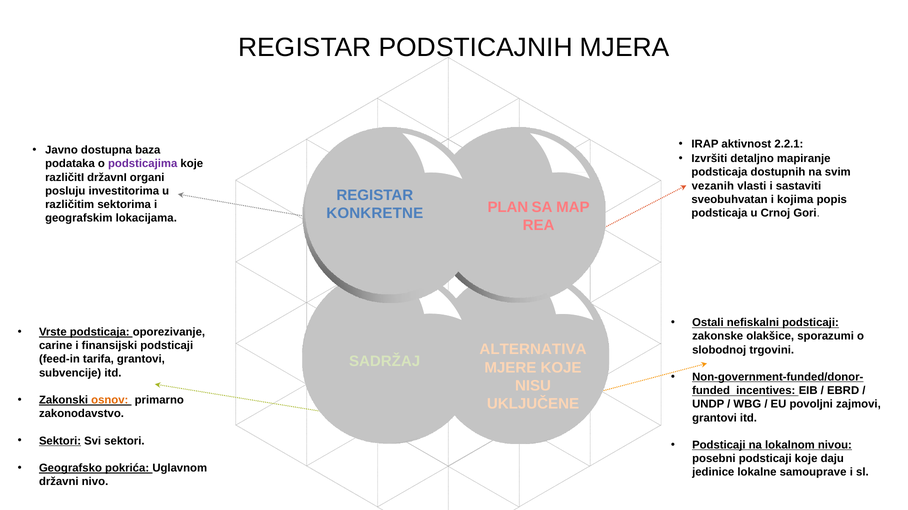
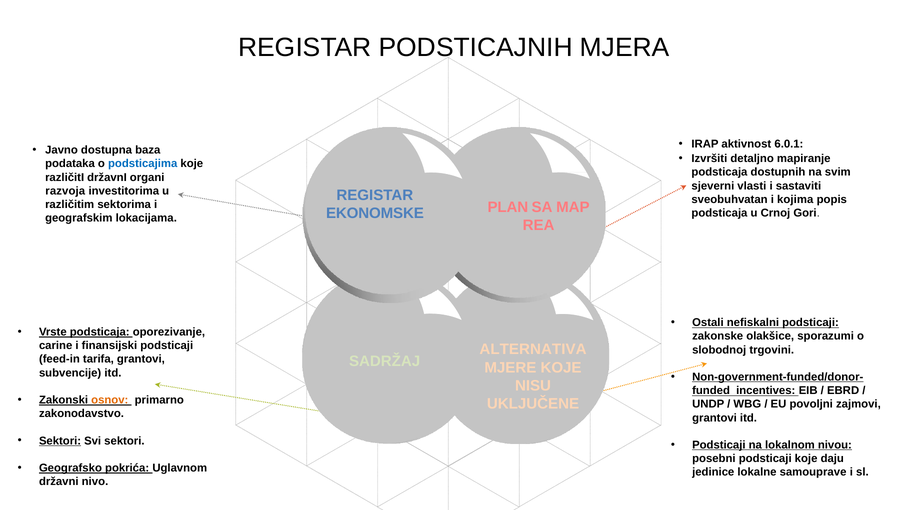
2.2.1: 2.2.1 -> 6.0.1
podsticajima colour: purple -> blue
vezanih: vezanih -> sjeverni
posluju: posluju -> razvoja
KONKRETNE: KONKRETNE -> EKONOMSKE
